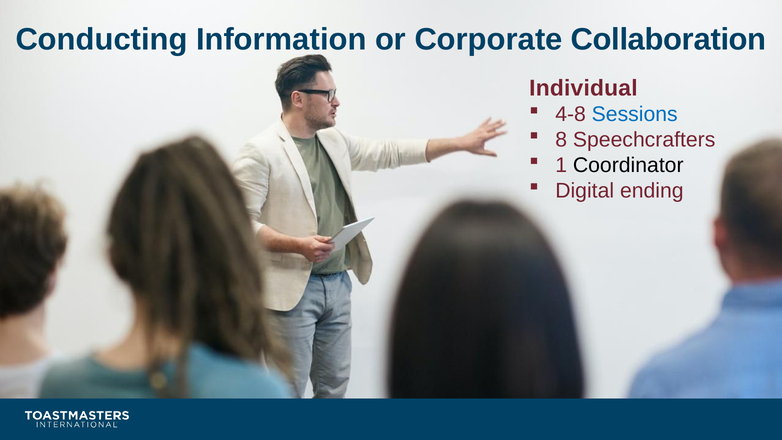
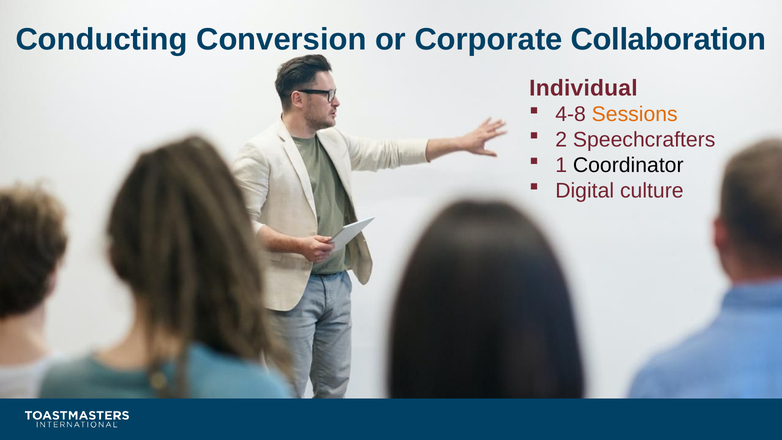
Information: Information -> Conversion
Sessions colour: blue -> orange
8: 8 -> 2
ending: ending -> culture
